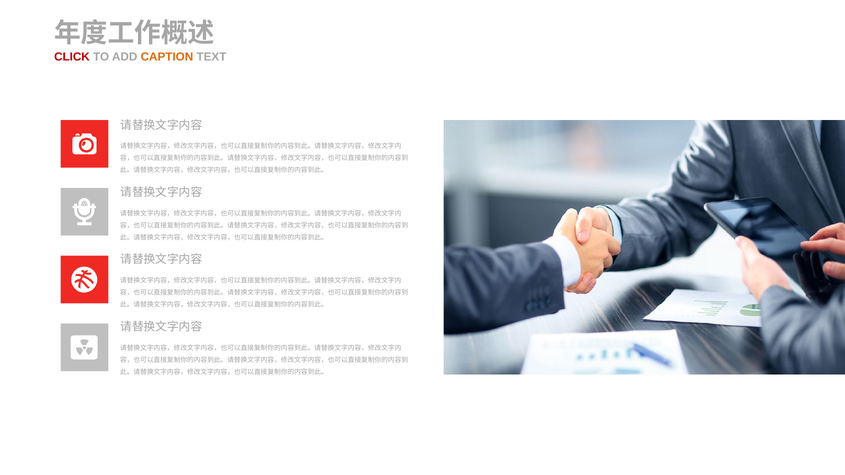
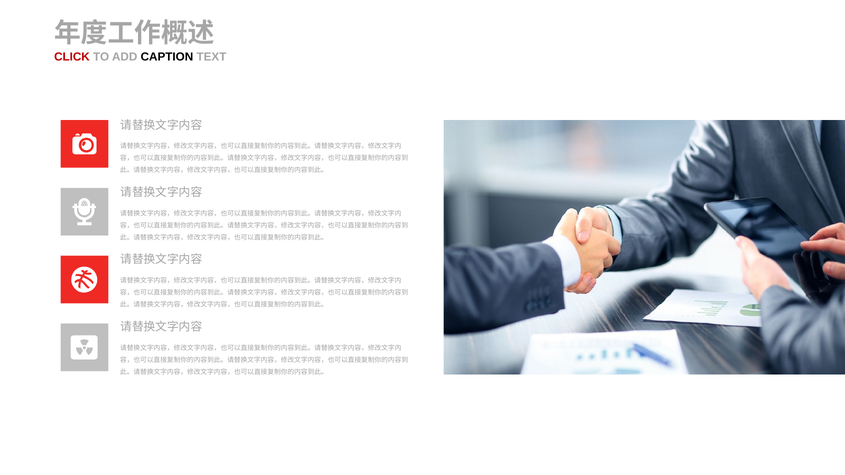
CAPTION colour: orange -> black
